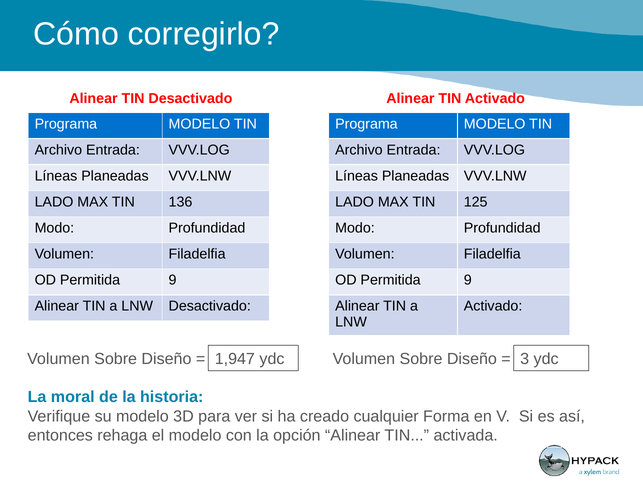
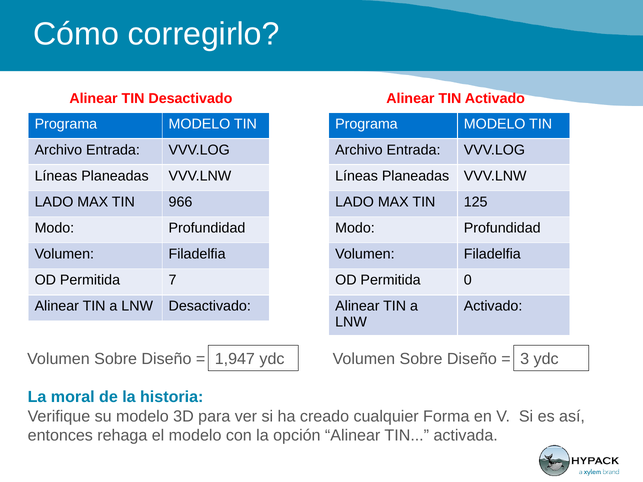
136: 136 -> 966
9 at (173, 280): 9 -> 7
9 at (468, 280): 9 -> 0
